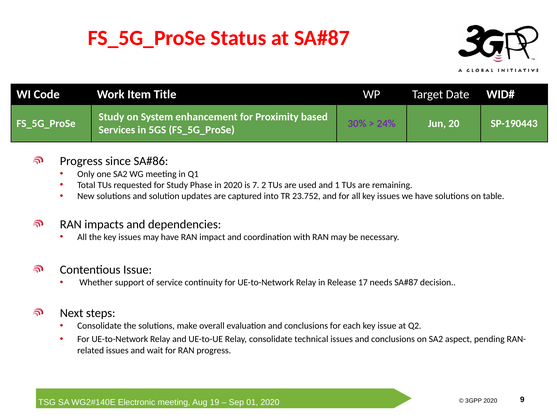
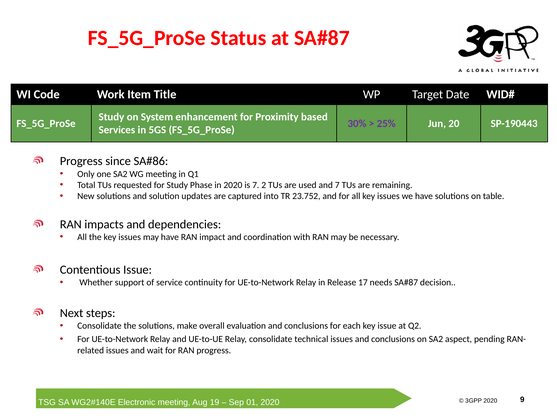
24%: 24% -> 25%
and 1: 1 -> 7
